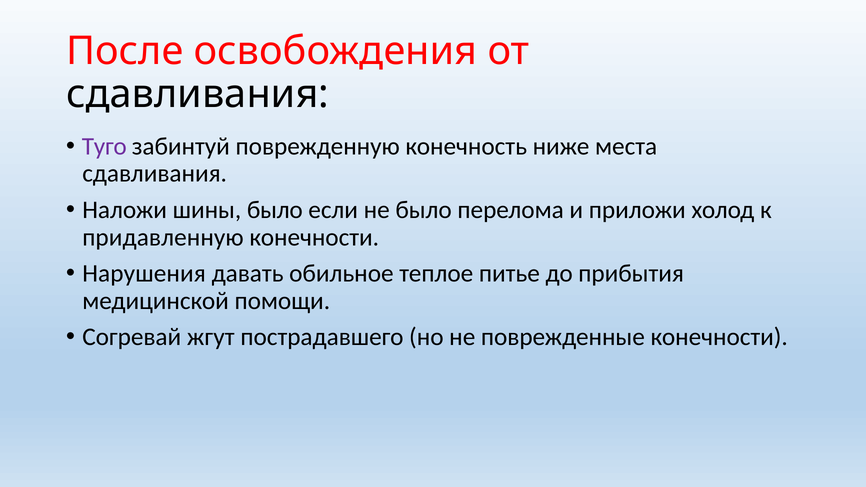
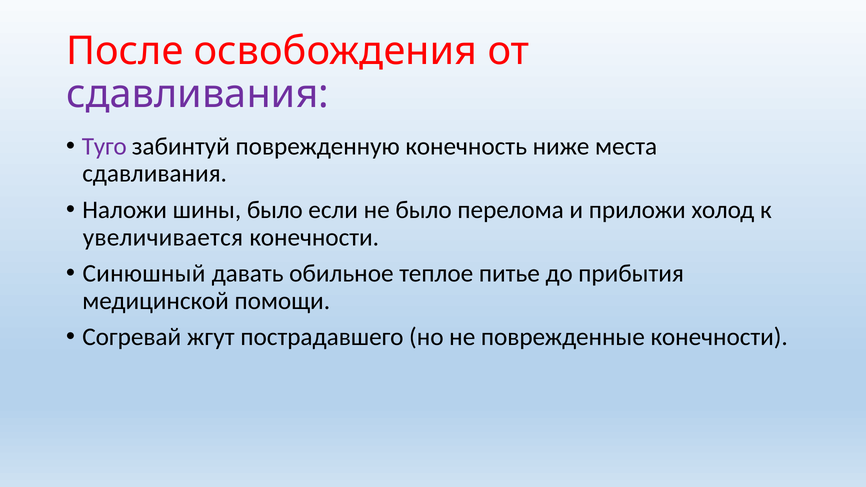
сдавливания at (198, 94) colour: black -> purple
придавленную: придавленную -> увеличивается
Нарушения: Нарушения -> Синюшный
